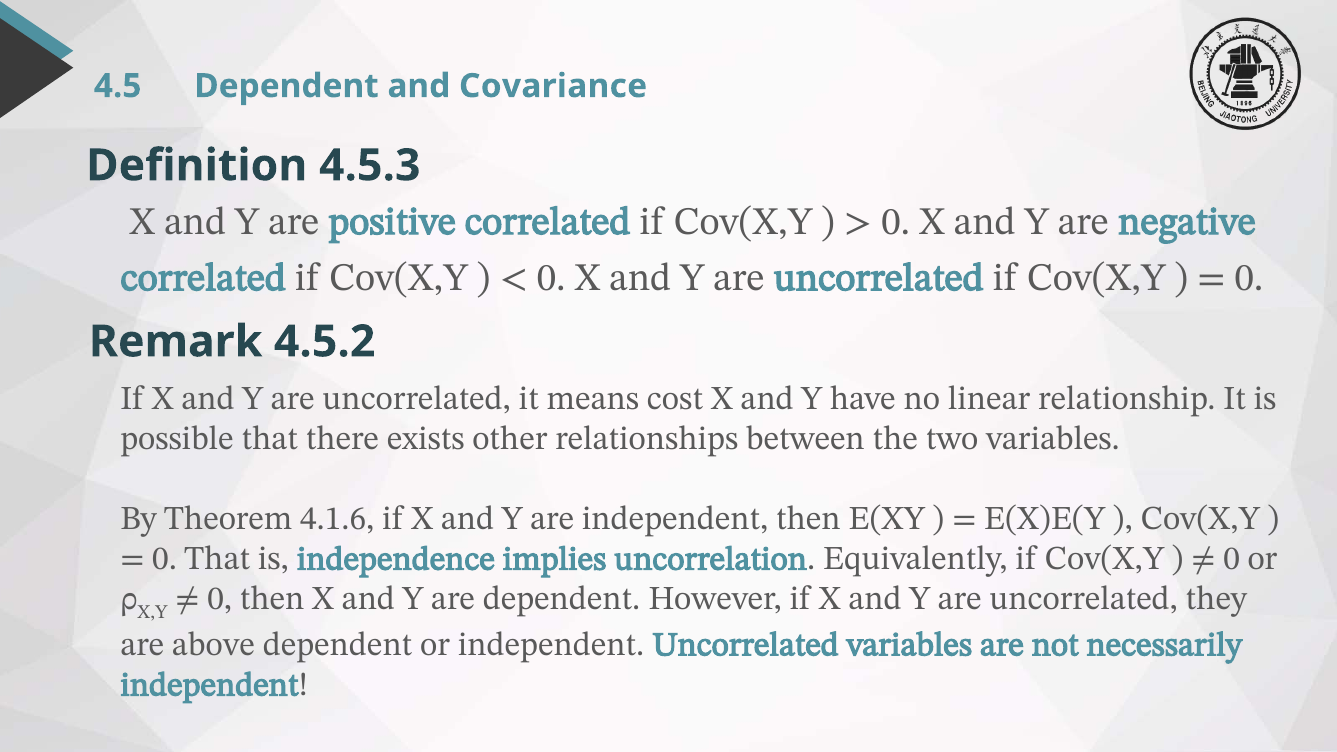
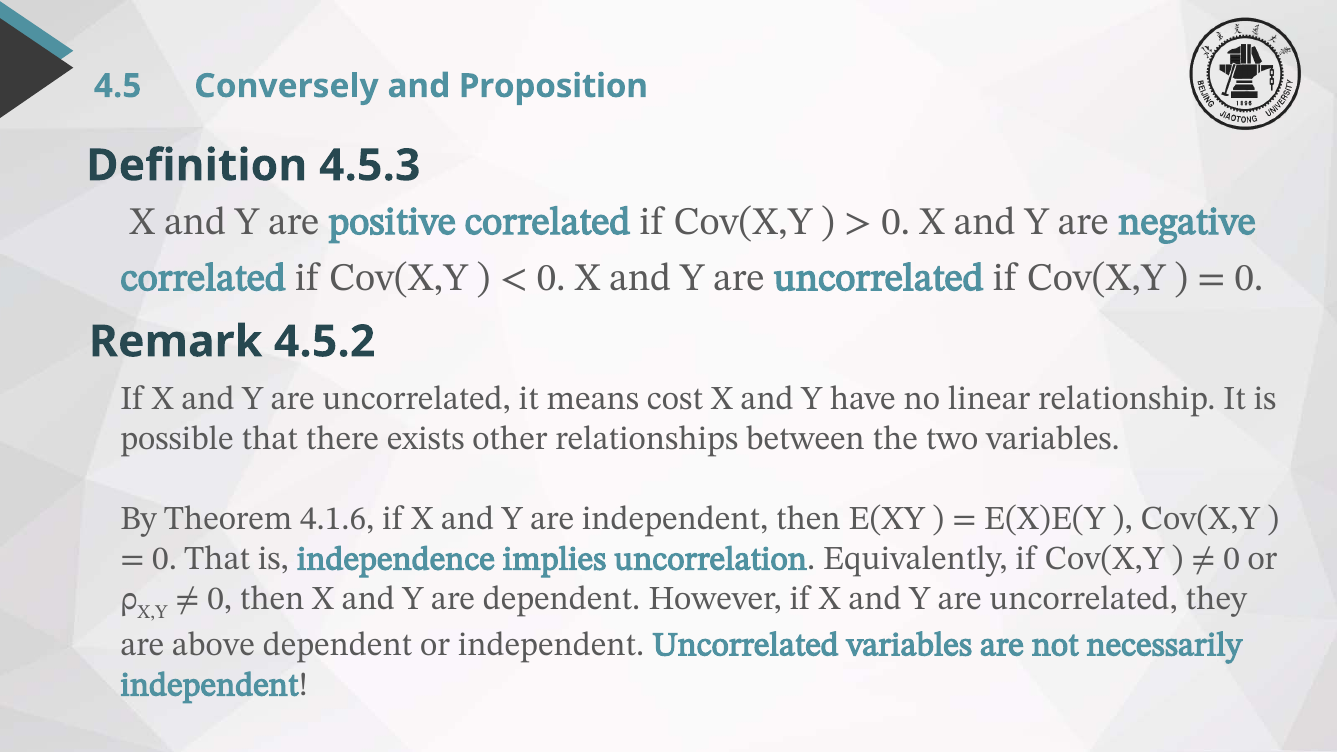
4.5 Dependent: Dependent -> Conversely
Covariance: Covariance -> Proposition
